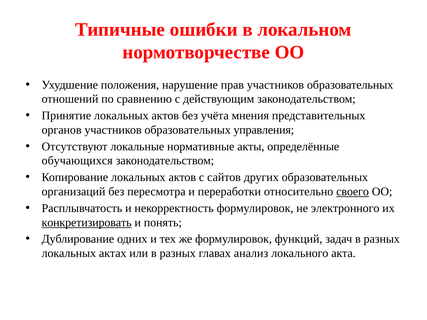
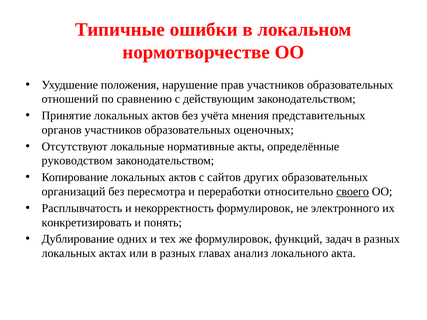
управления: управления -> оценочных
обучающихся: обучающихся -> руководством
конкретизировать underline: present -> none
